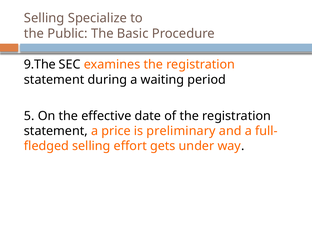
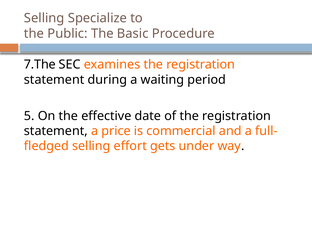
9.The: 9.The -> 7.The
preliminary: preliminary -> commercial
